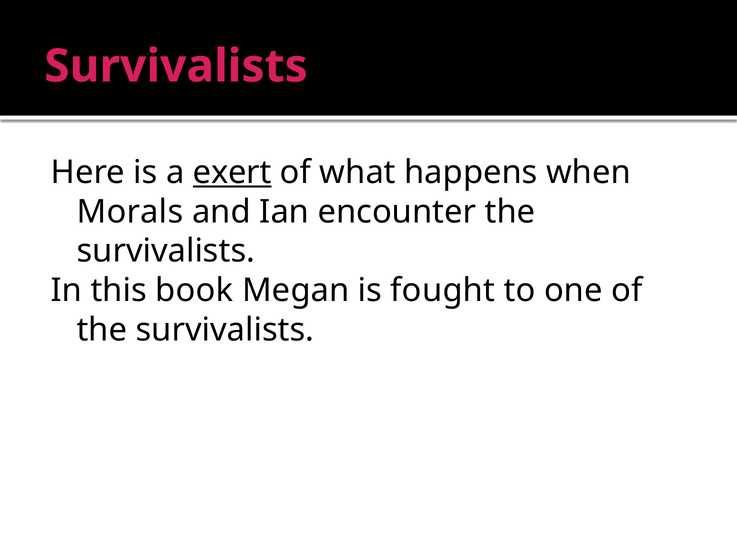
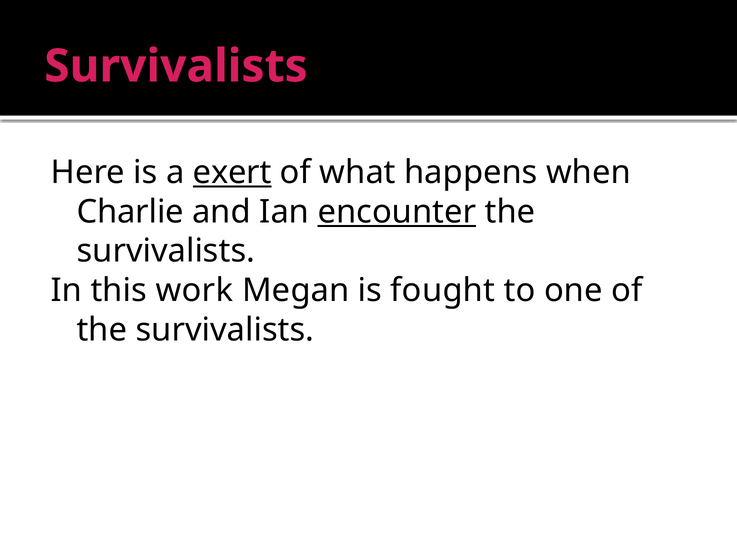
Morals: Morals -> Charlie
encounter underline: none -> present
book: book -> work
